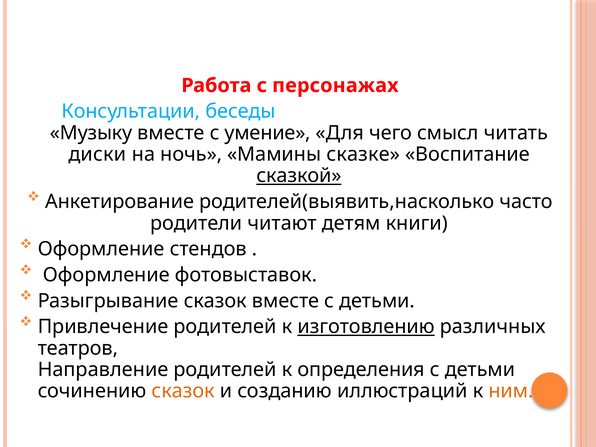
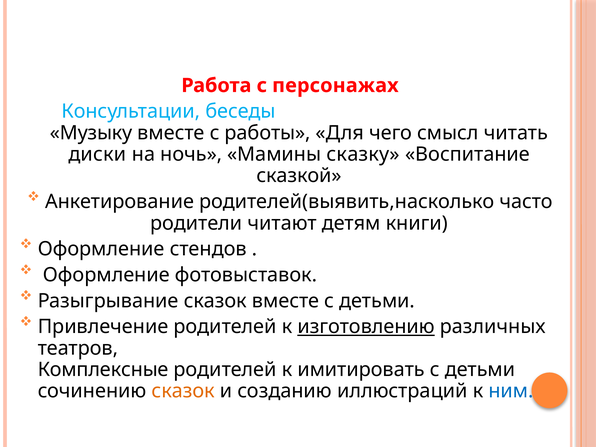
умение: умение -> работы
сказке: сказке -> сказку
сказкой underline: present -> none
Направление: Направление -> Комплексные
определения: определения -> имитировать
ним colour: orange -> blue
